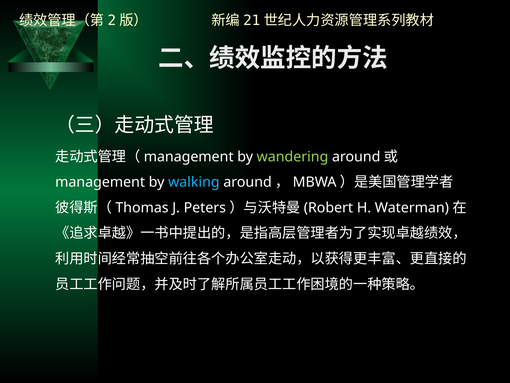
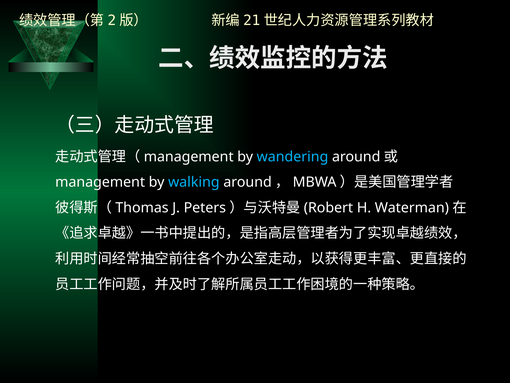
wandering colour: light green -> light blue
